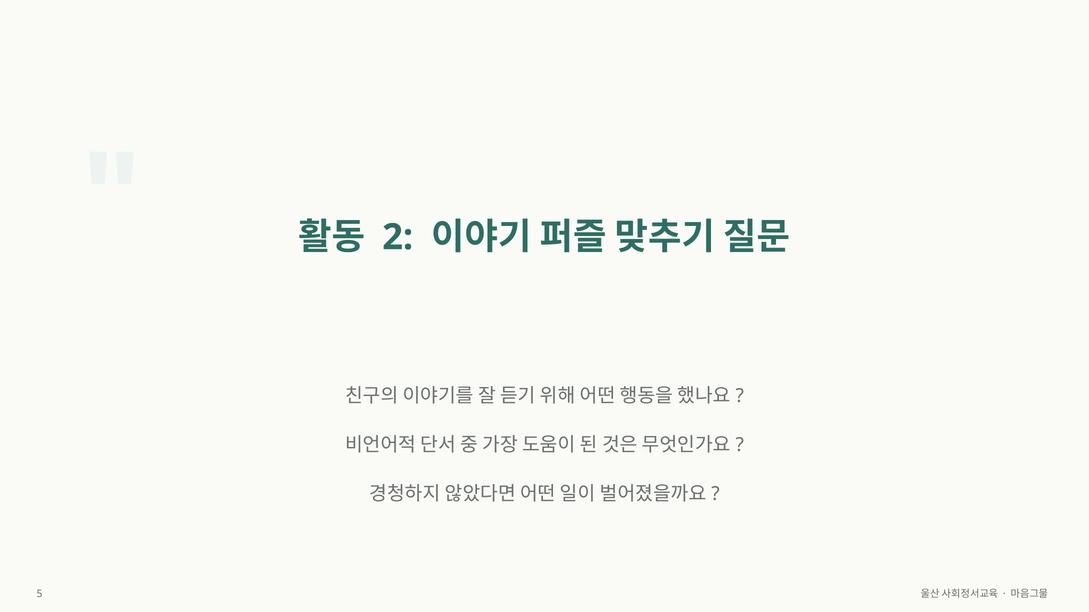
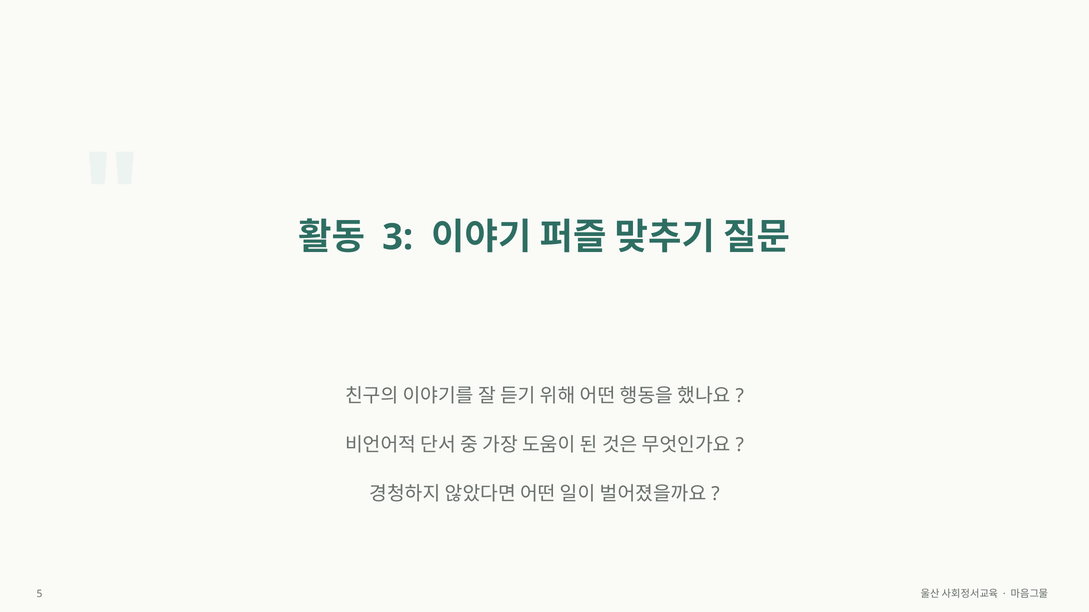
2: 2 -> 3
